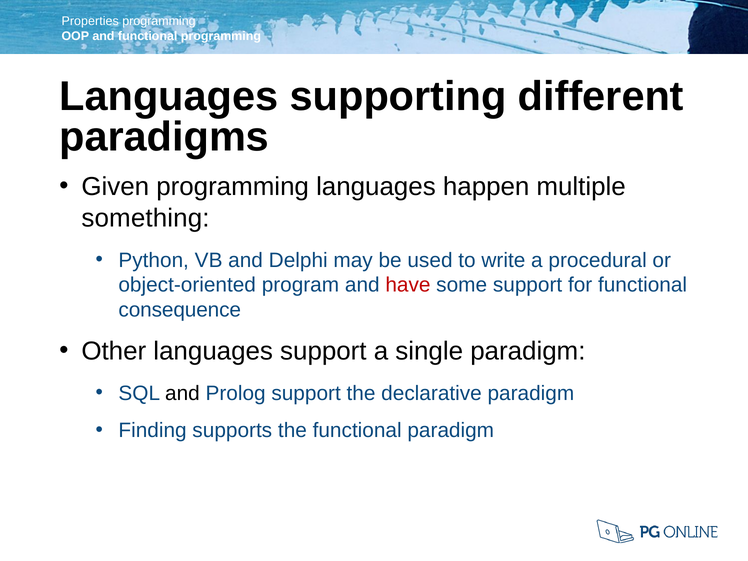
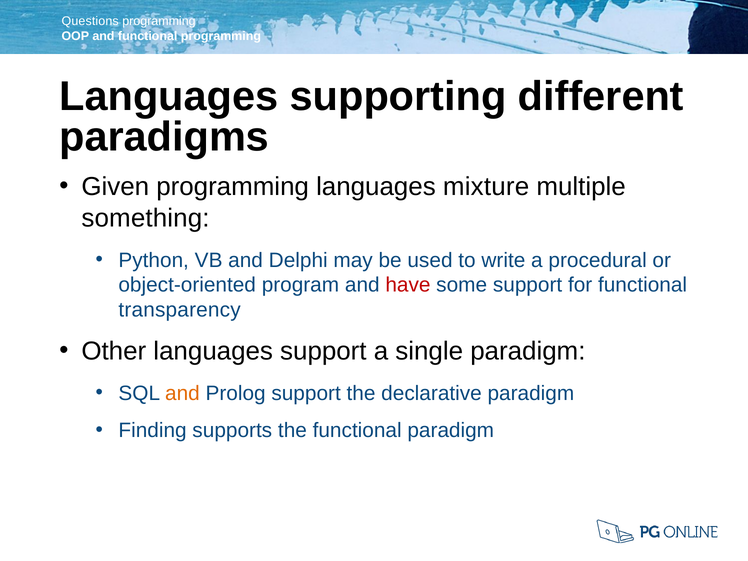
Properties: Properties -> Questions
happen: happen -> mixture
consequence: consequence -> transparency
and at (182, 393) colour: black -> orange
